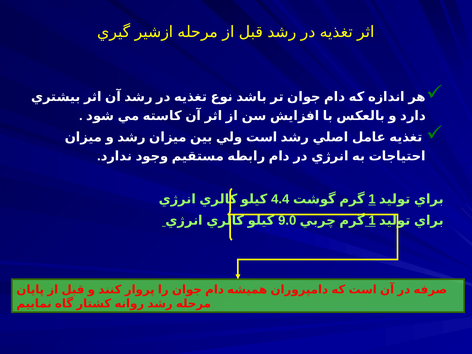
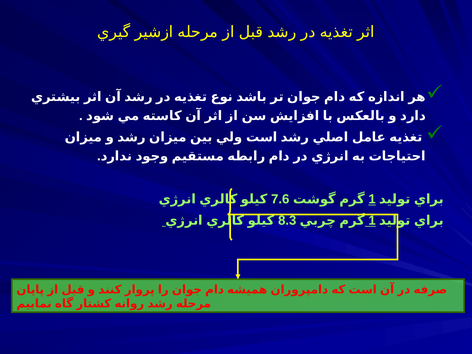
4.4: 4.4 -> 7.6
9.0: 9.0 -> 8.3
